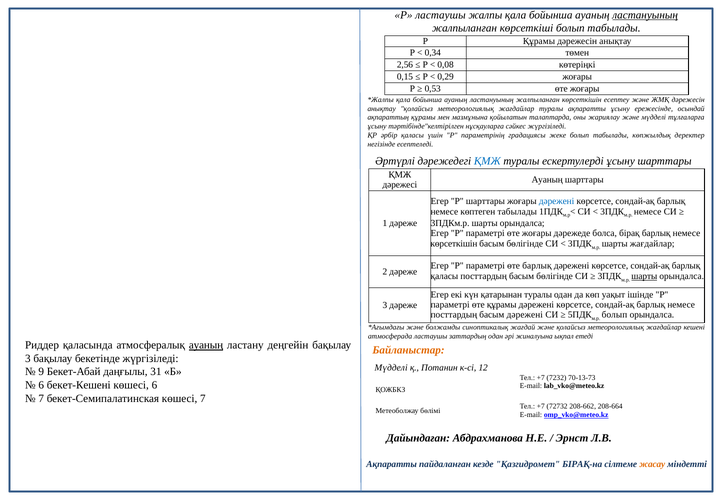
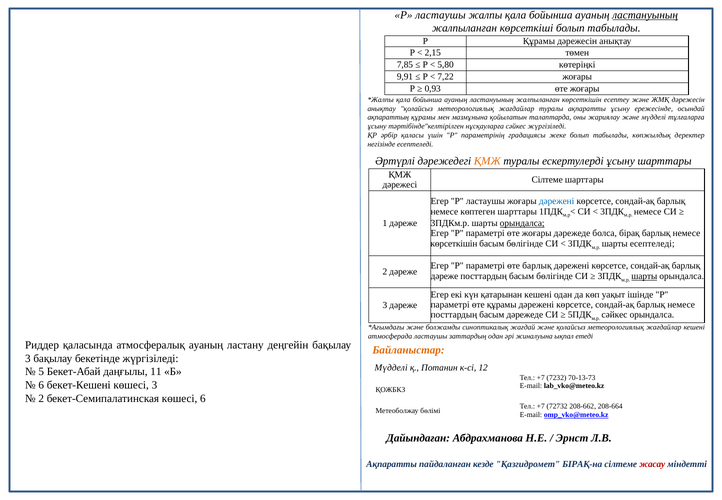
0,34: 0,34 -> 2,15
2,56: 2,56 -> 7,85
0,08: 0,08 -> 5,80
0,15: 0,15 -> 9,91
0,29: 0,29 -> 7,22
0,53: 0,53 -> 0,93
ҚМЖ at (487, 161) colour: blue -> orange
Ауаның at (547, 180): Ауаның -> Сілтеме
Егер Р шарттары: шарттары -> ластаушы
көптеген табылады: табылады -> шарттары
орындалса at (522, 223) underline: none -> present
шарты жағдайлар: жағдайлар -> есептеледі
қаласы at (444, 276): қаласы -> дәреже
қатарынан туралы: туралы -> кешені
басым дәрежені: дәрежені -> дәрежеде
болып at (614, 315): болып -> сәйкес
ауаның at (206, 345) underline: present -> none
9: 9 -> 5
31: 31 -> 11
көшесі 6: 6 -> 3
7 at (41, 398): 7 -> 2
көшесі 7: 7 -> 6
жасау colour: orange -> red
